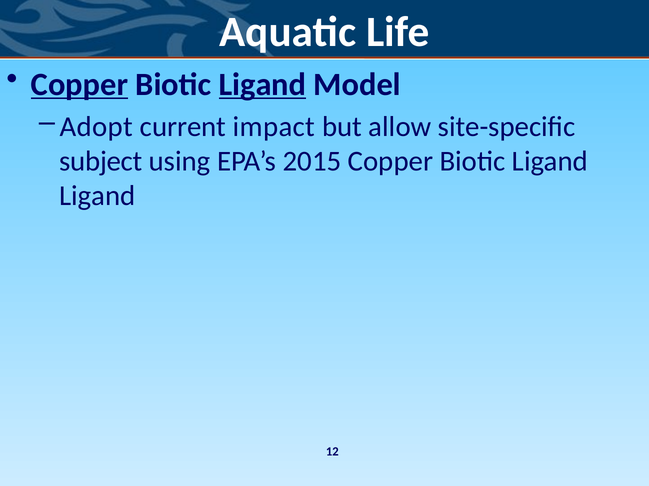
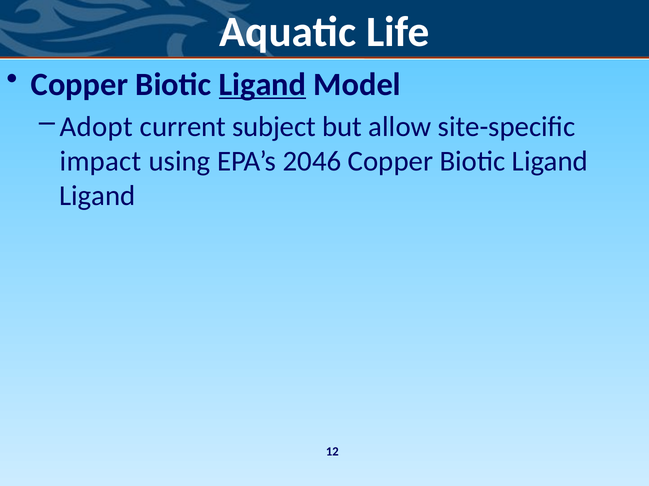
Copper at (79, 84) underline: present -> none
impact: impact -> subject
subject: subject -> impact
2015: 2015 -> 2046
